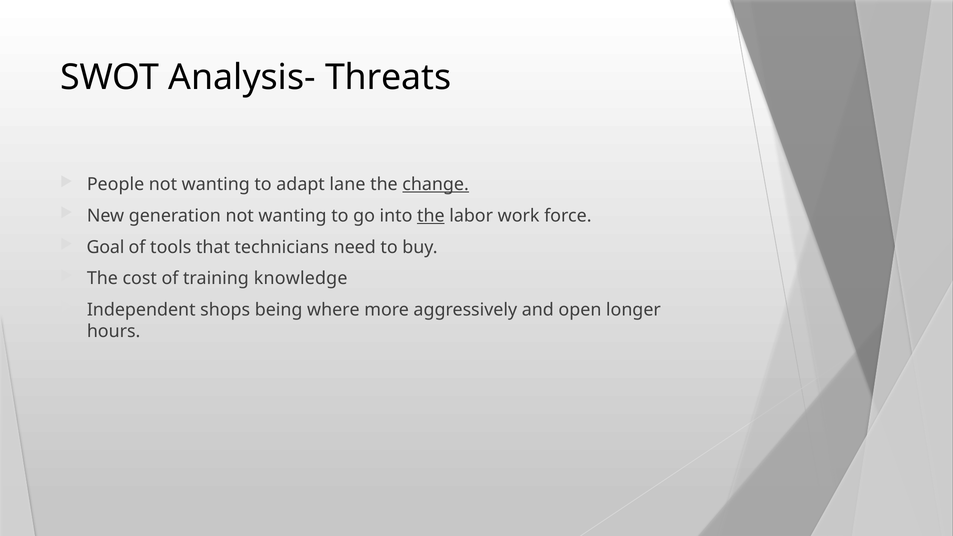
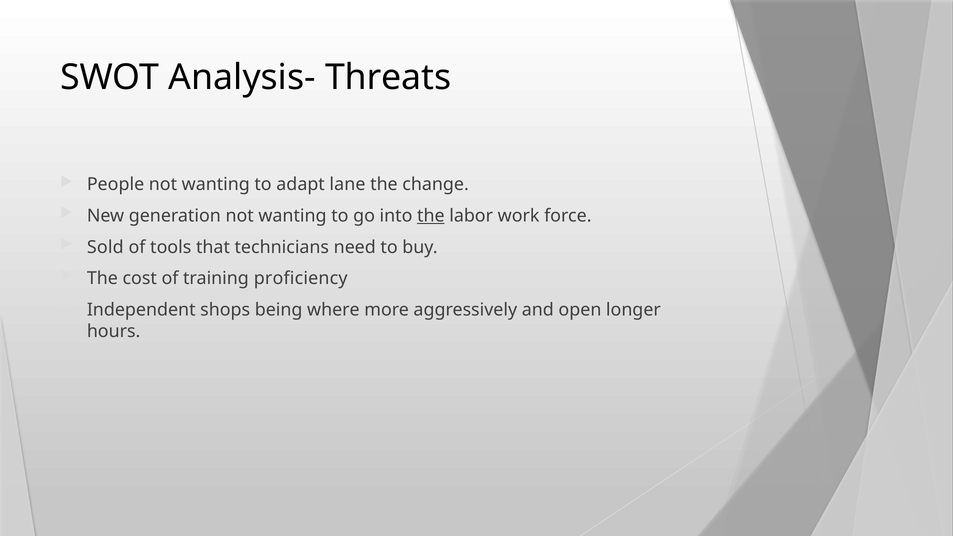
change underline: present -> none
Goal: Goal -> Sold
knowledge: knowledge -> proficiency
